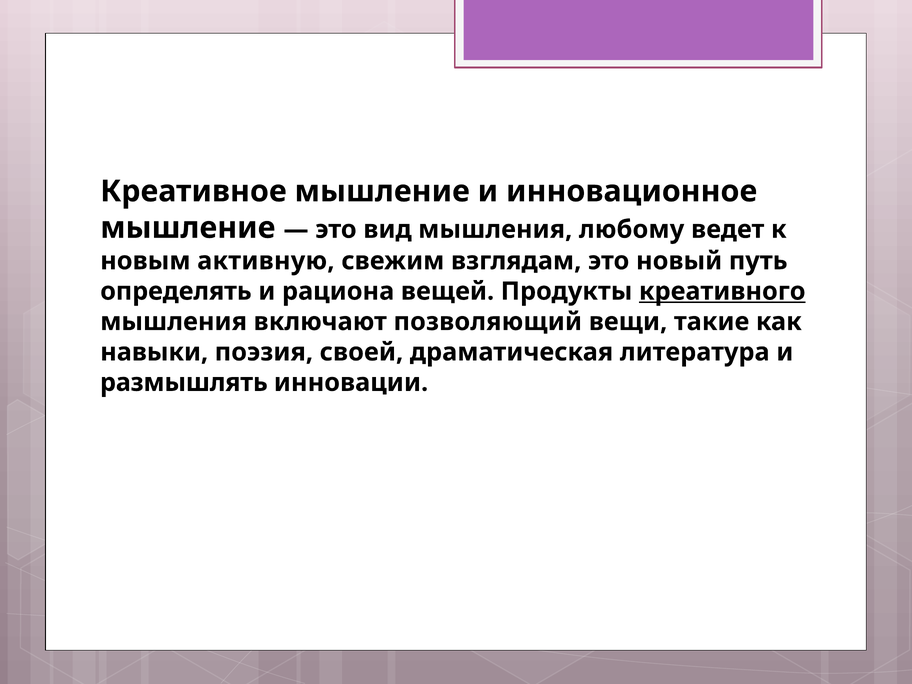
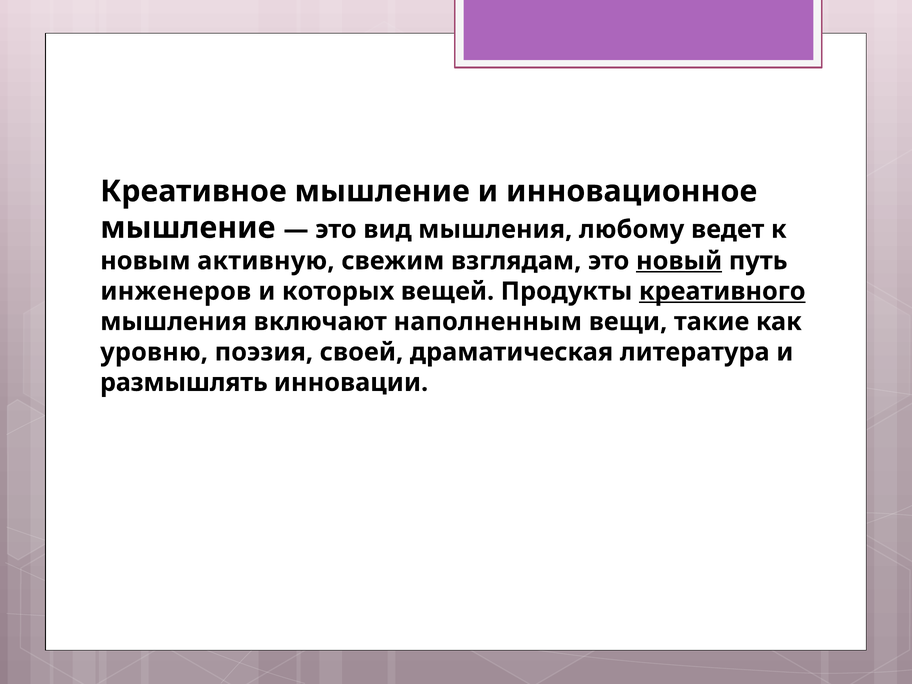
новый underline: none -> present
определять: определять -> инженеров
рациона: рациона -> которых
позволяющий: позволяющий -> наполненным
навыки: навыки -> уровню
